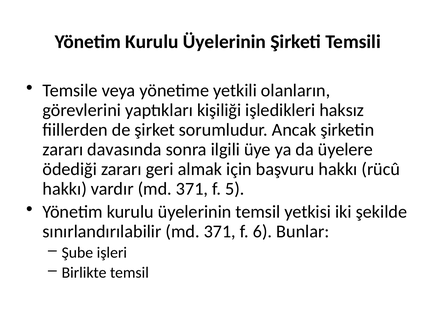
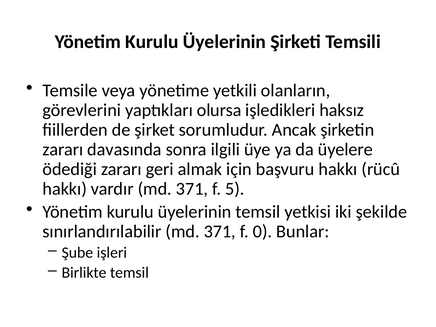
kişiliği: kişiliği -> olursa
6: 6 -> 0
